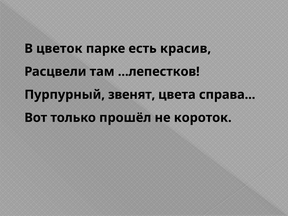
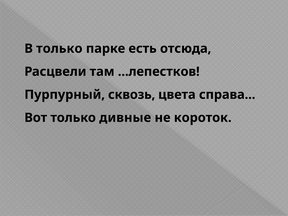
В цветок: цветок -> только
красив: красив -> отсюда
звенят: звенят -> сквозь
прошёл: прошёл -> дивные
